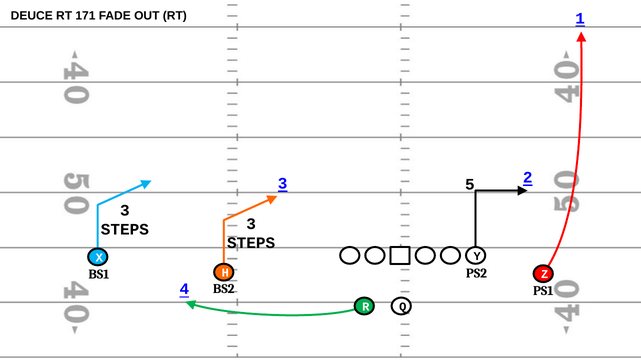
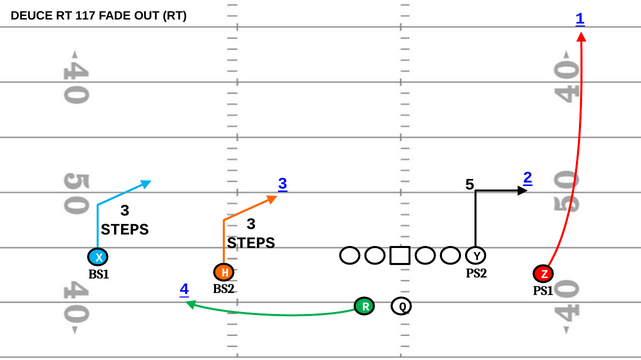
171: 171 -> 117
